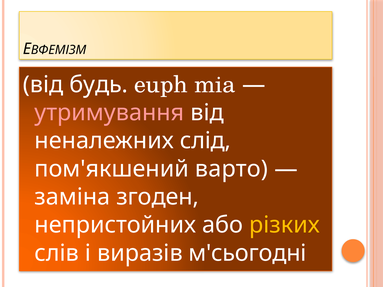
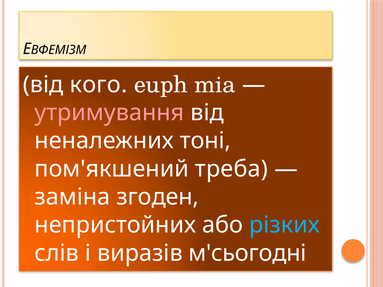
будь: будь -> кого
слід: слід -> тоні
варто: варто -> треба
різких colour: yellow -> light blue
